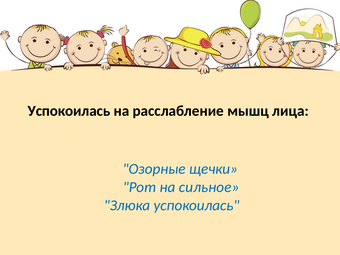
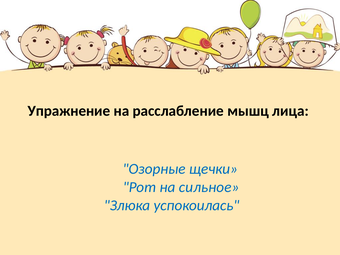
Успокоилась at (69, 111): Успокоилась -> Упражнение
